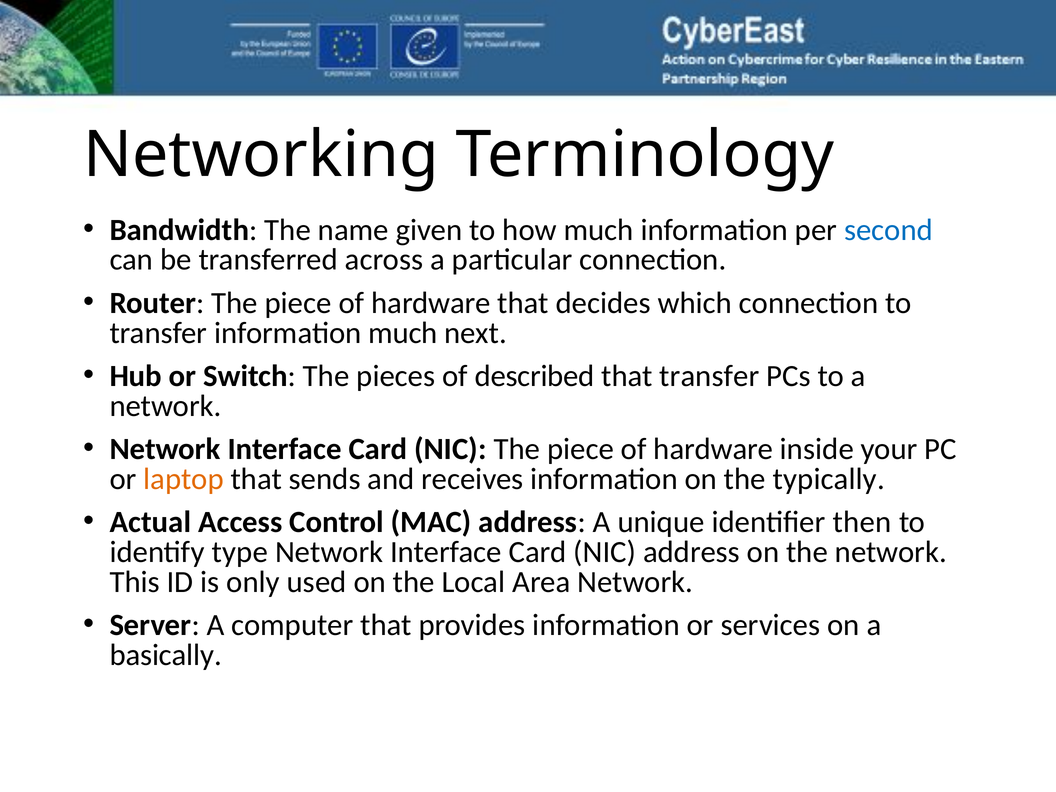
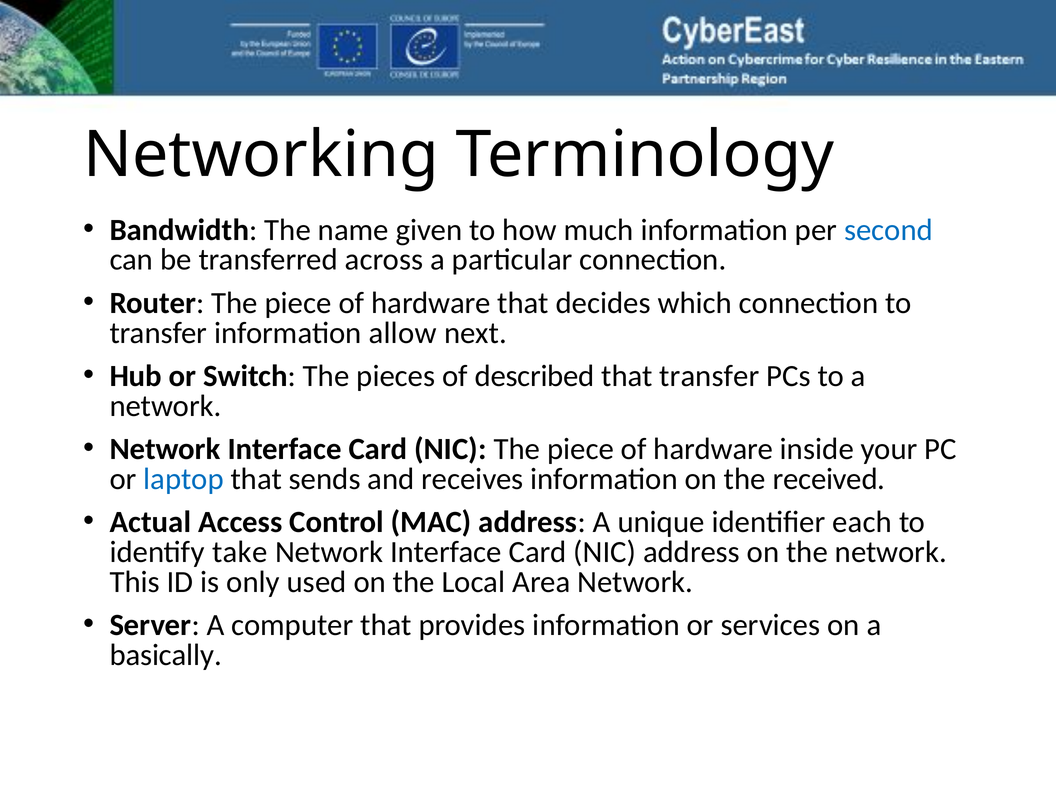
information much: much -> allow
laptop colour: orange -> blue
typically: typically -> received
then: then -> each
type: type -> take
